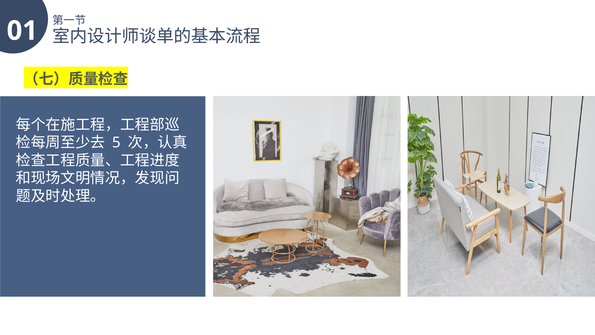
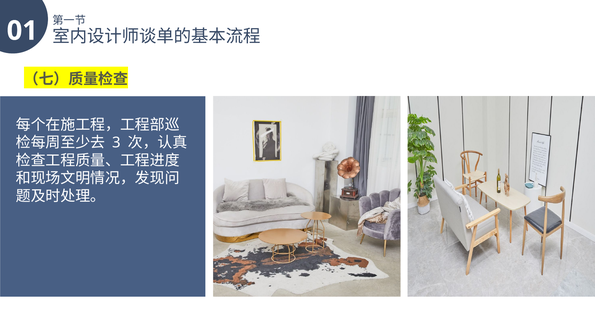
5: 5 -> 3
